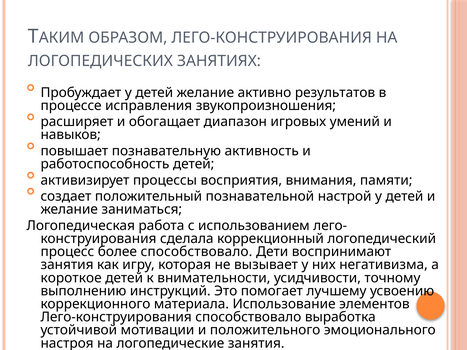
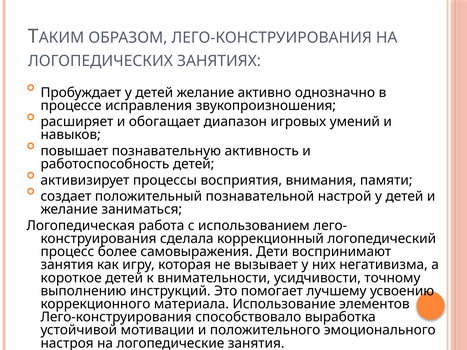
результатов: результатов -> однозначно
более способствовало: способствовало -> самовыражения
